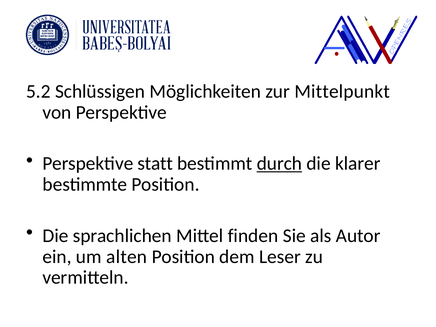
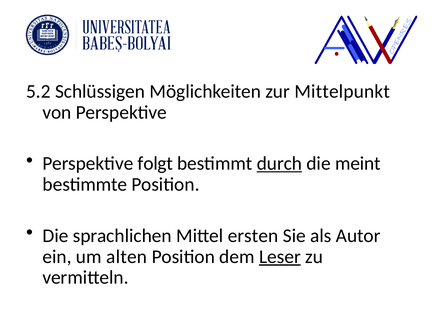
statt: statt -> folgt
klarer: klarer -> meint
finden: finden -> ersten
Leser underline: none -> present
